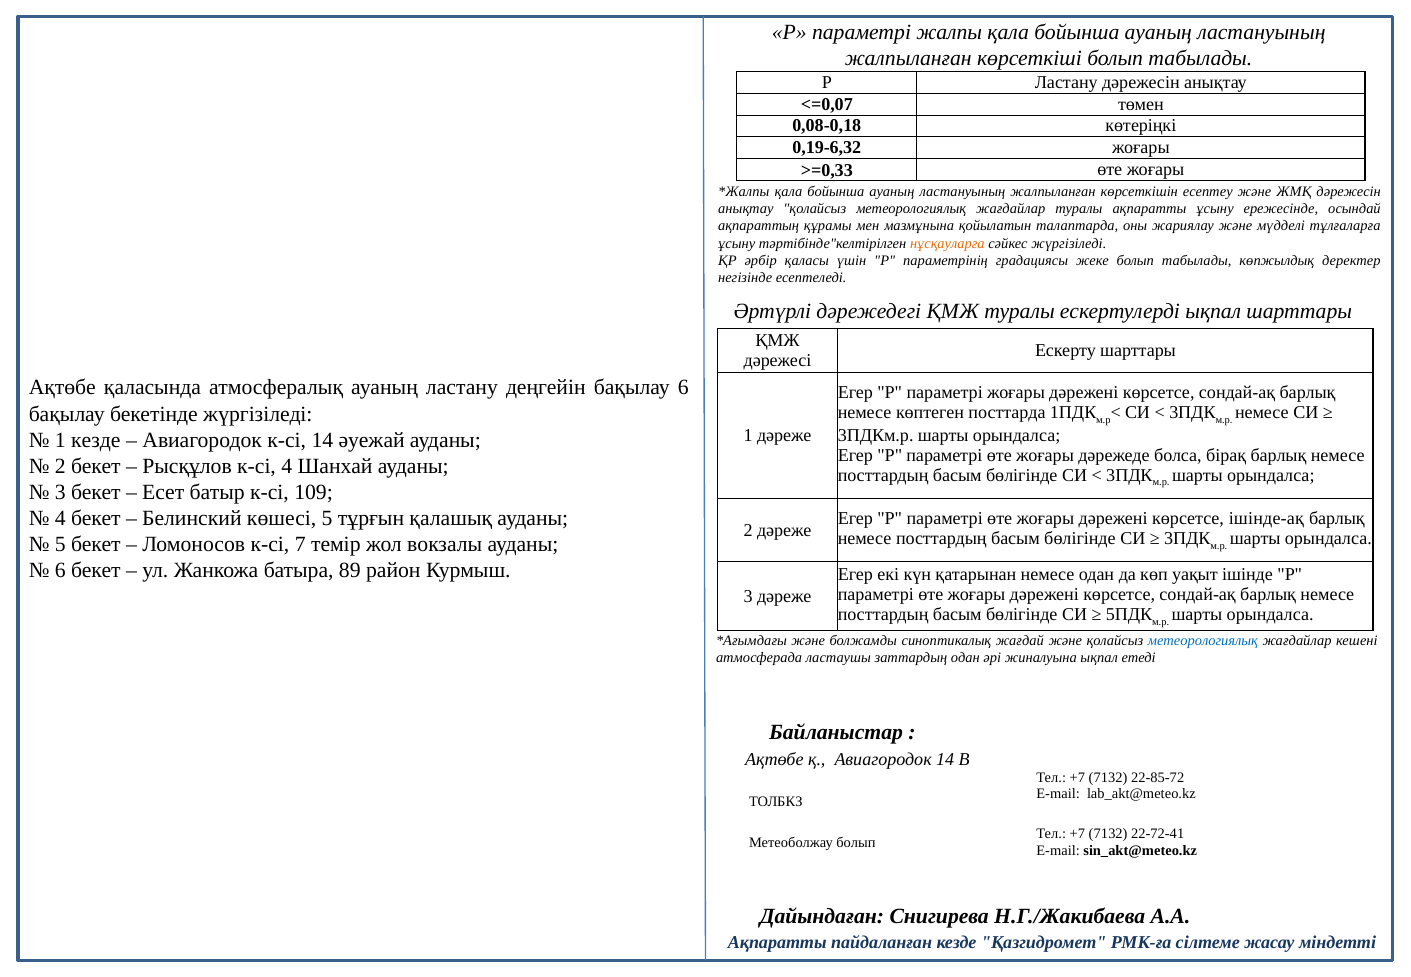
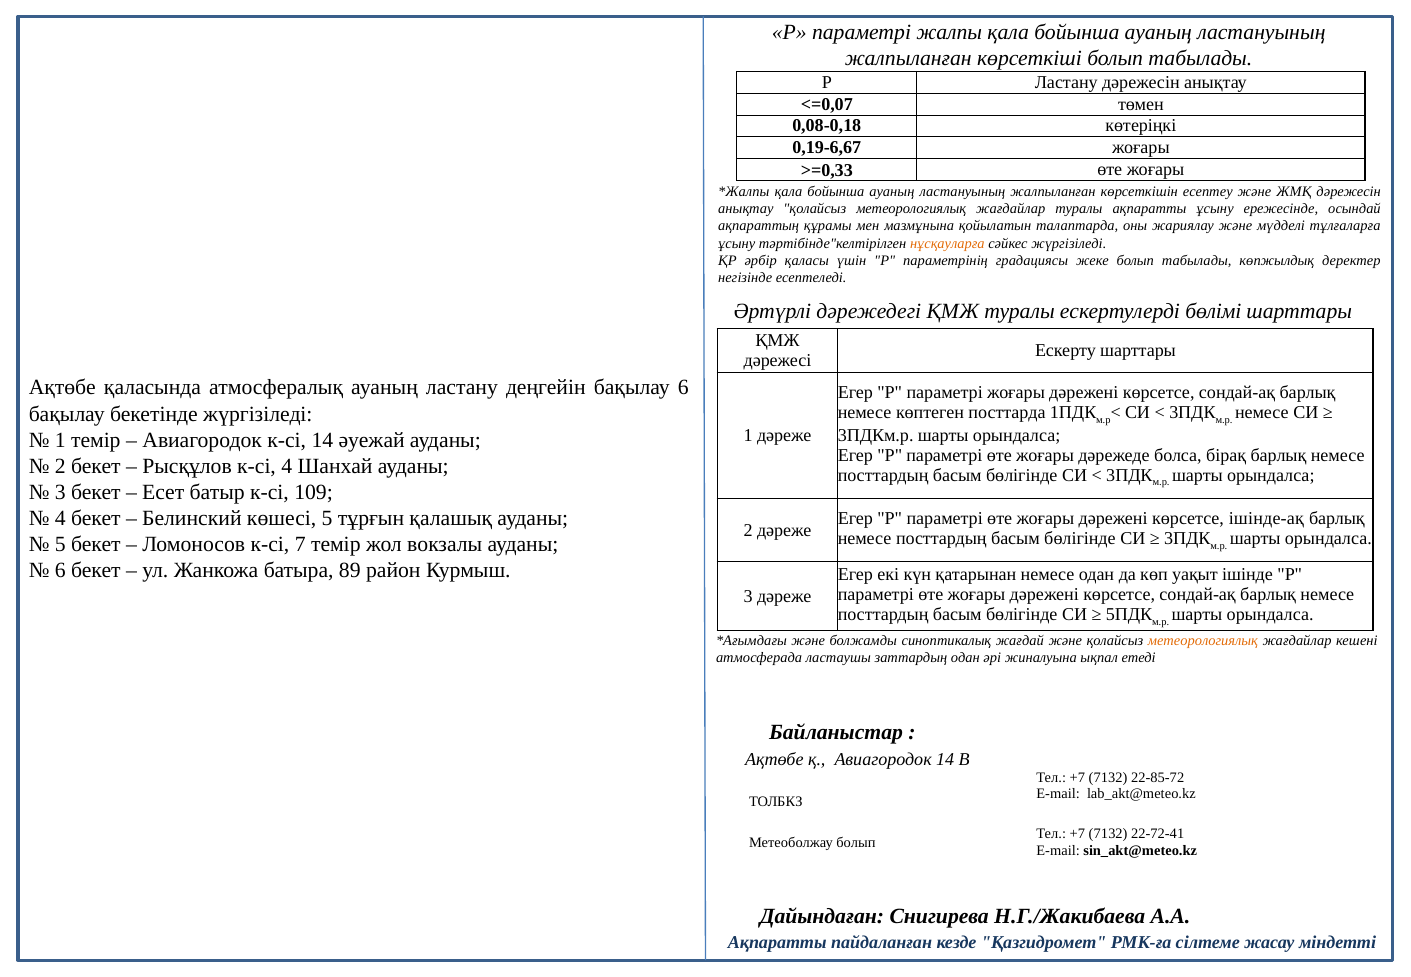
0,19-6,32: 0,19-6,32 -> 0,19-6,67
ескертулерді ықпал: ықпал -> бөлімі
1 кезде: кезде -> темір
метеорологиялық at (1203, 641) colour: blue -> orange
